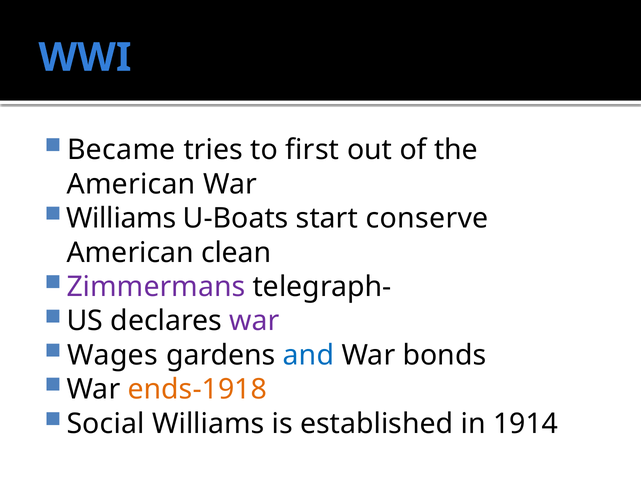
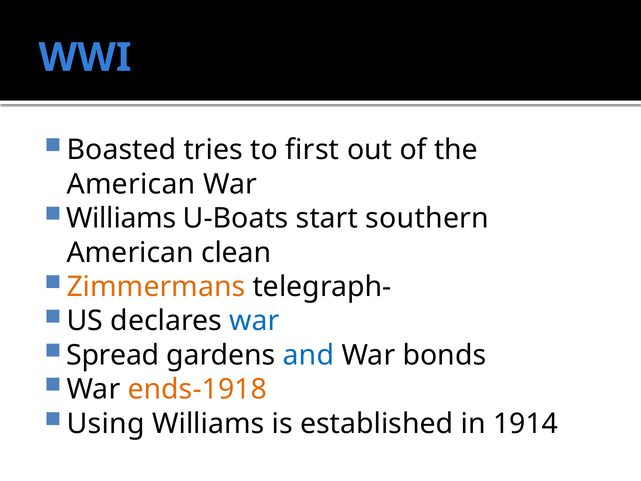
Became: Became -> Boasted
conserve: conserve -> southern
Zimmermans colour: purple -> orange
war at (255, 321) colour: purple -> blue
Wages: Wages -> Spread
Social: Social -> Using
